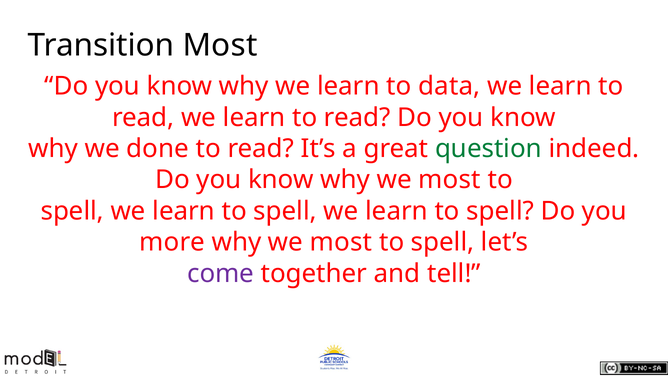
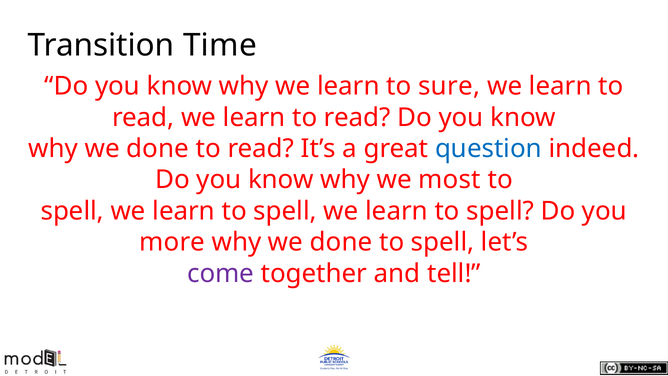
Transition Most: Most -> Time
data: data -> sure
question colour: green -> blue
most at (341, 242): most -> done
